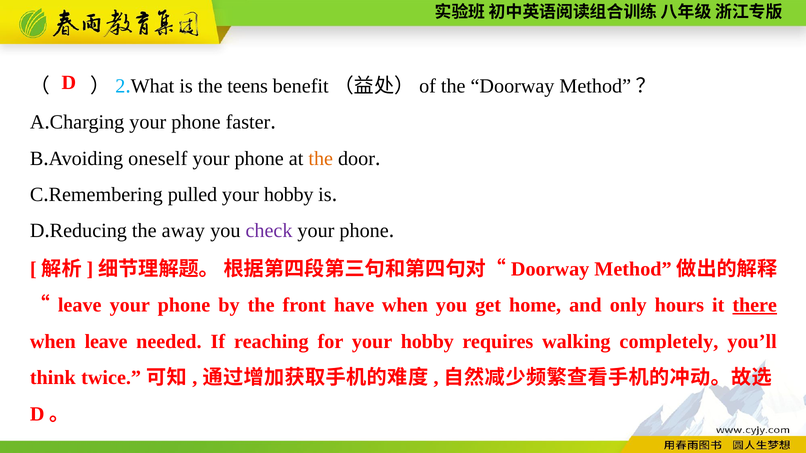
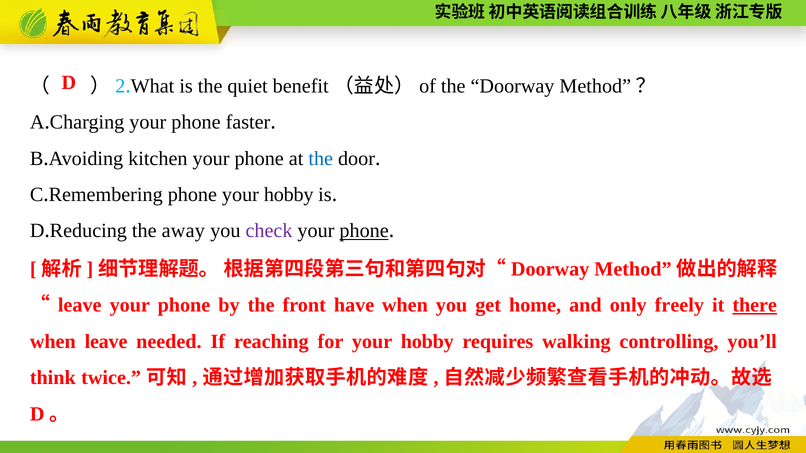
teens: teens -> quiet
oneself: oneself -> kitchen
the at (321, 159) colour: orange -> blue
pulled at (192, 195): pulled -> phone
phone at (364, 231) underline: none -> present
hours: hours -> freely
completely: completely -> controlling
